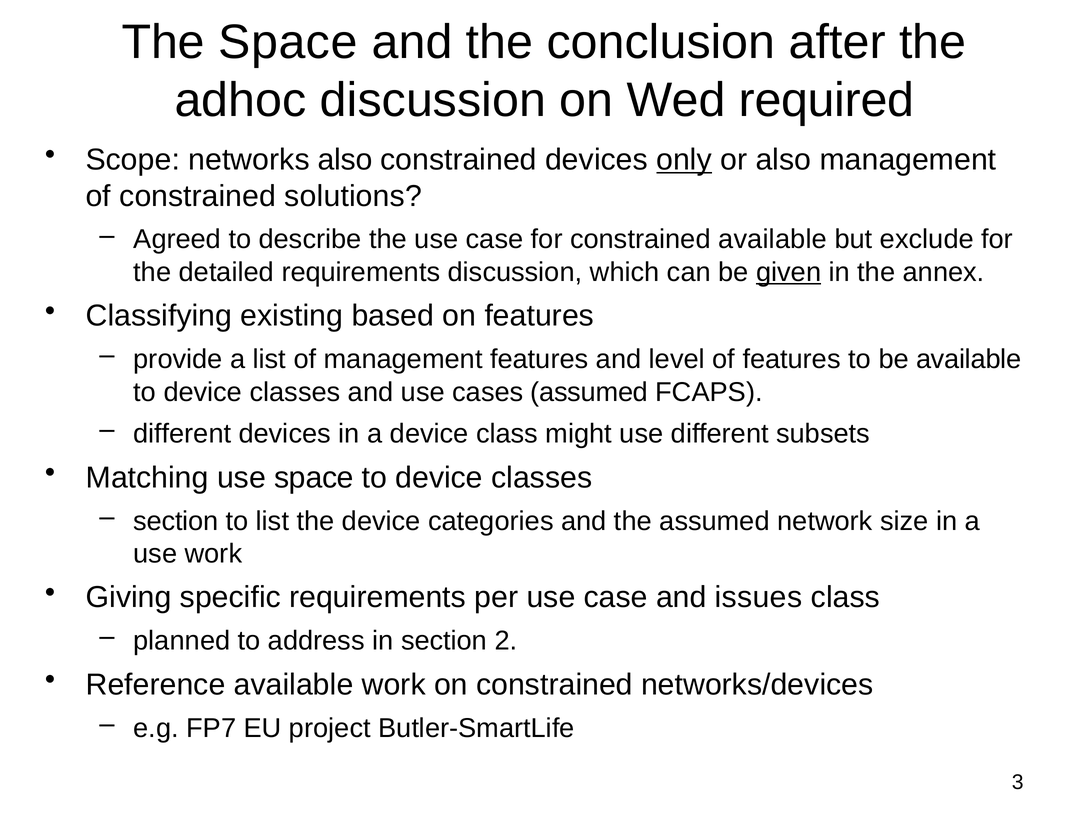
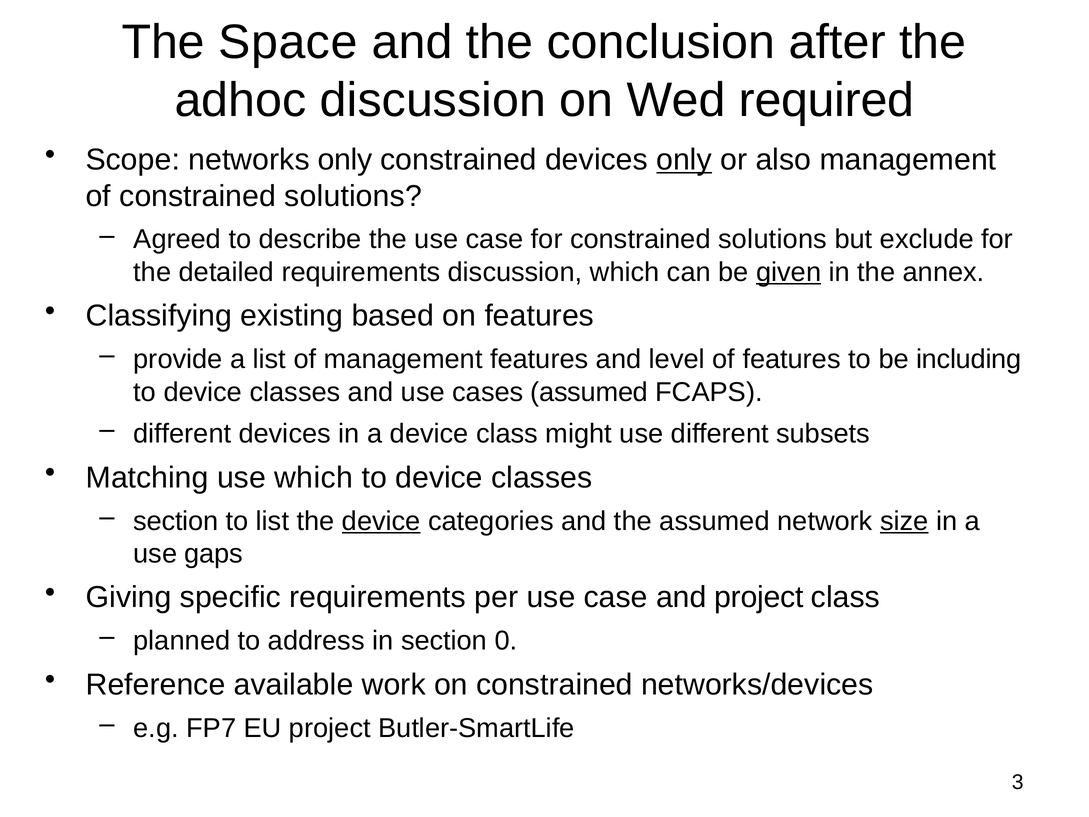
networks also: also -> only
for constrained available: available -> solutions
be available: available -> including
use space: space -> which
device at (381, 521) underline: none -> present
size underline: none -> present
use work: work -> gaps
and issues: issues -> project
2: 2 -> 0
